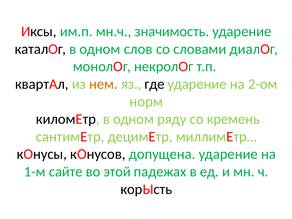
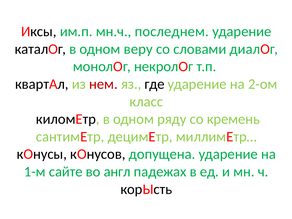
значимость: значимость -> последнем
слов: слов -> веру
нем colour: orange -> red
норм: норм -> класс
этой: этой -> англ
